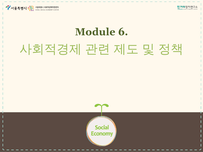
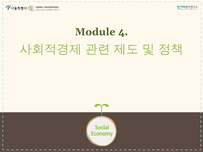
6: 6 -> 4
